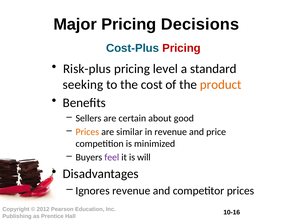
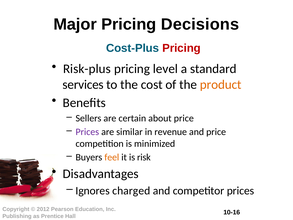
seeking: seeking -> services
about good: good -> price
Prices at (87, 132) colour: orange -> purple
feel colour: purple -> orange
will: will -> risk
Ignores revenue: revenue -> charged
